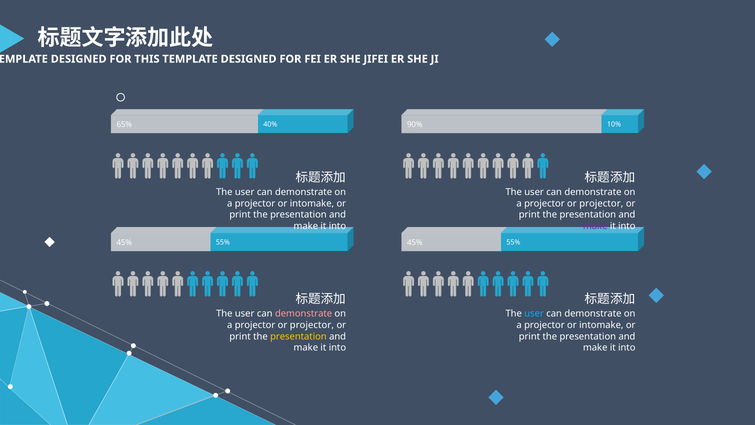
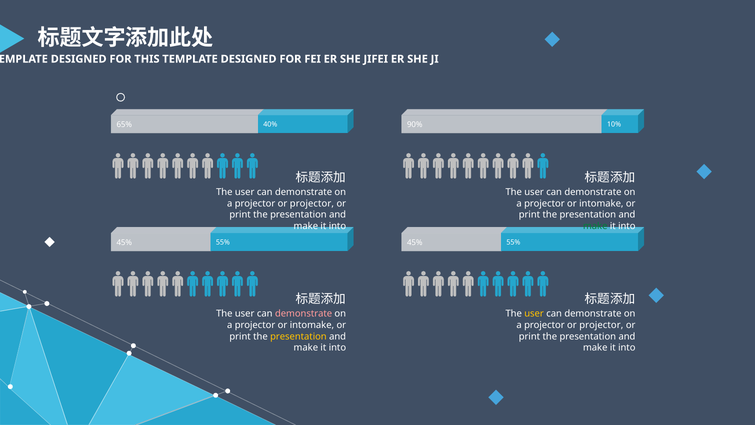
intomake at (312, 203): intomake -> projector
projector at (601, 203): projector -> intomake
make at (595, 226) colour: purple -> green
user at (534, 314) colour: light blue -> yellow
projector at (312, 325): projector -> intomake
intomake at (601, 325): intomake -> projector
